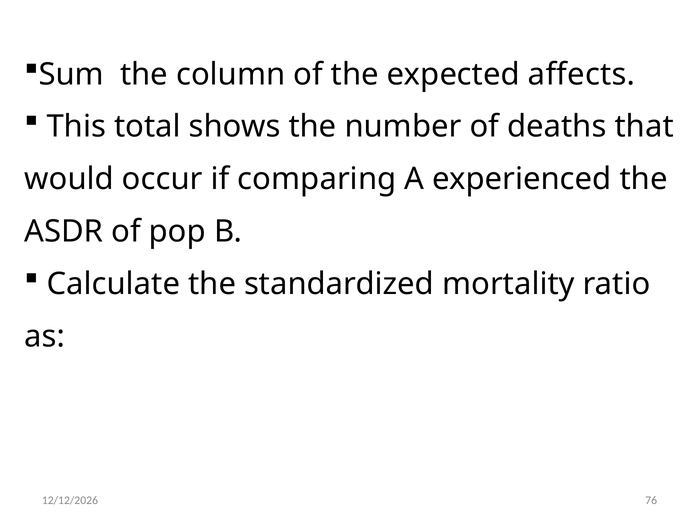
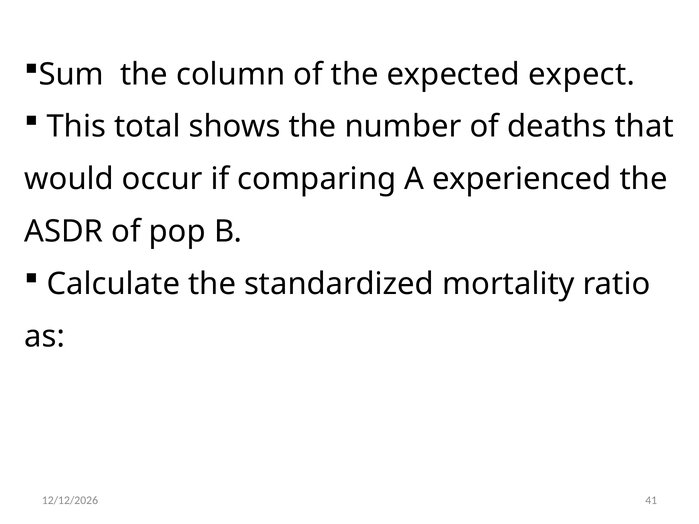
affects: affects -> expect
76: 76 -> 41
